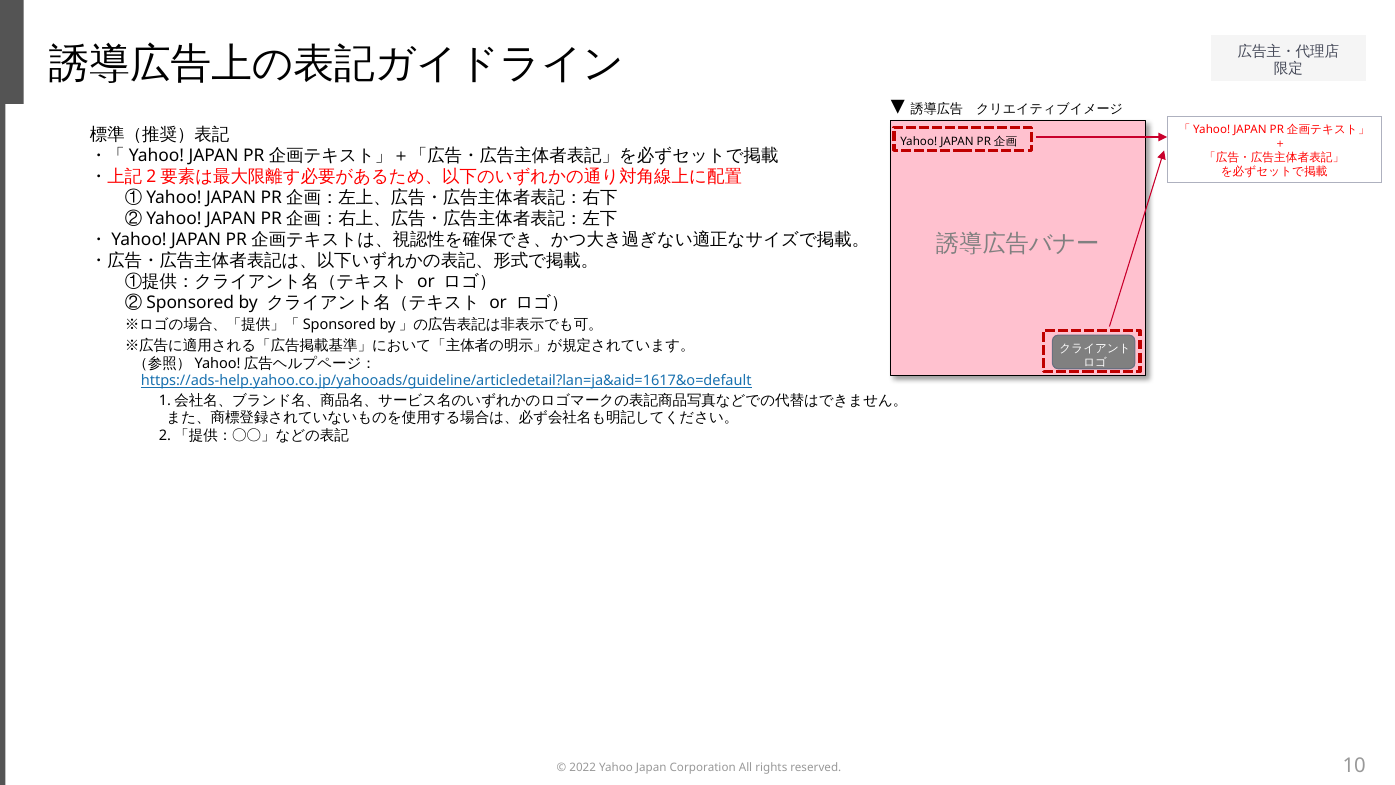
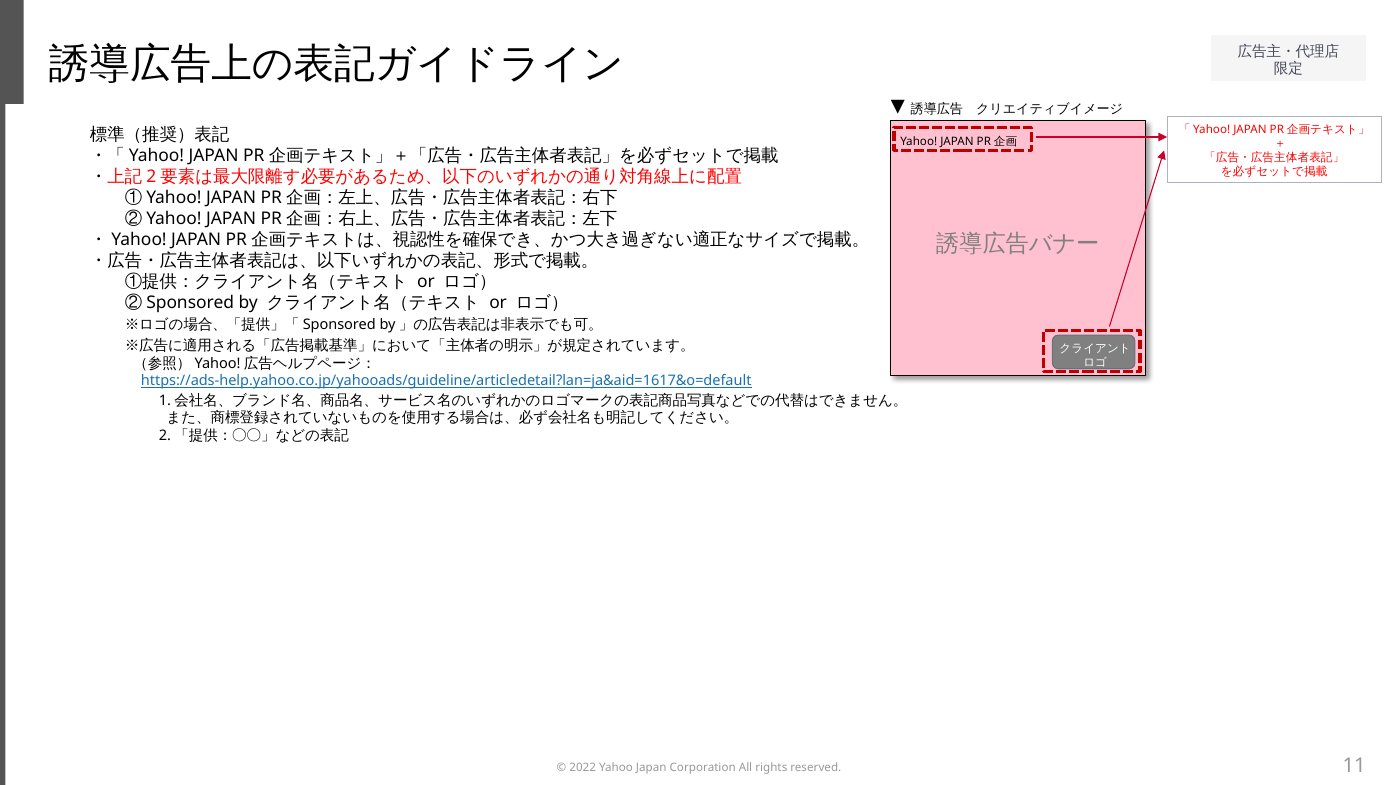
10: 10 -> 11
